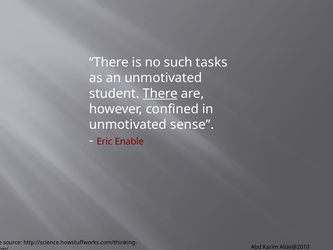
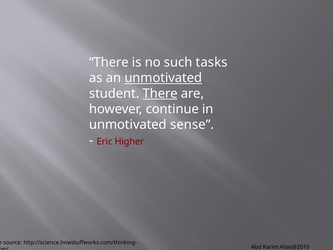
unmotivated at (163, 78) underline: none -> present
confined: confined -> continue
Enable: Enable -> Higher
